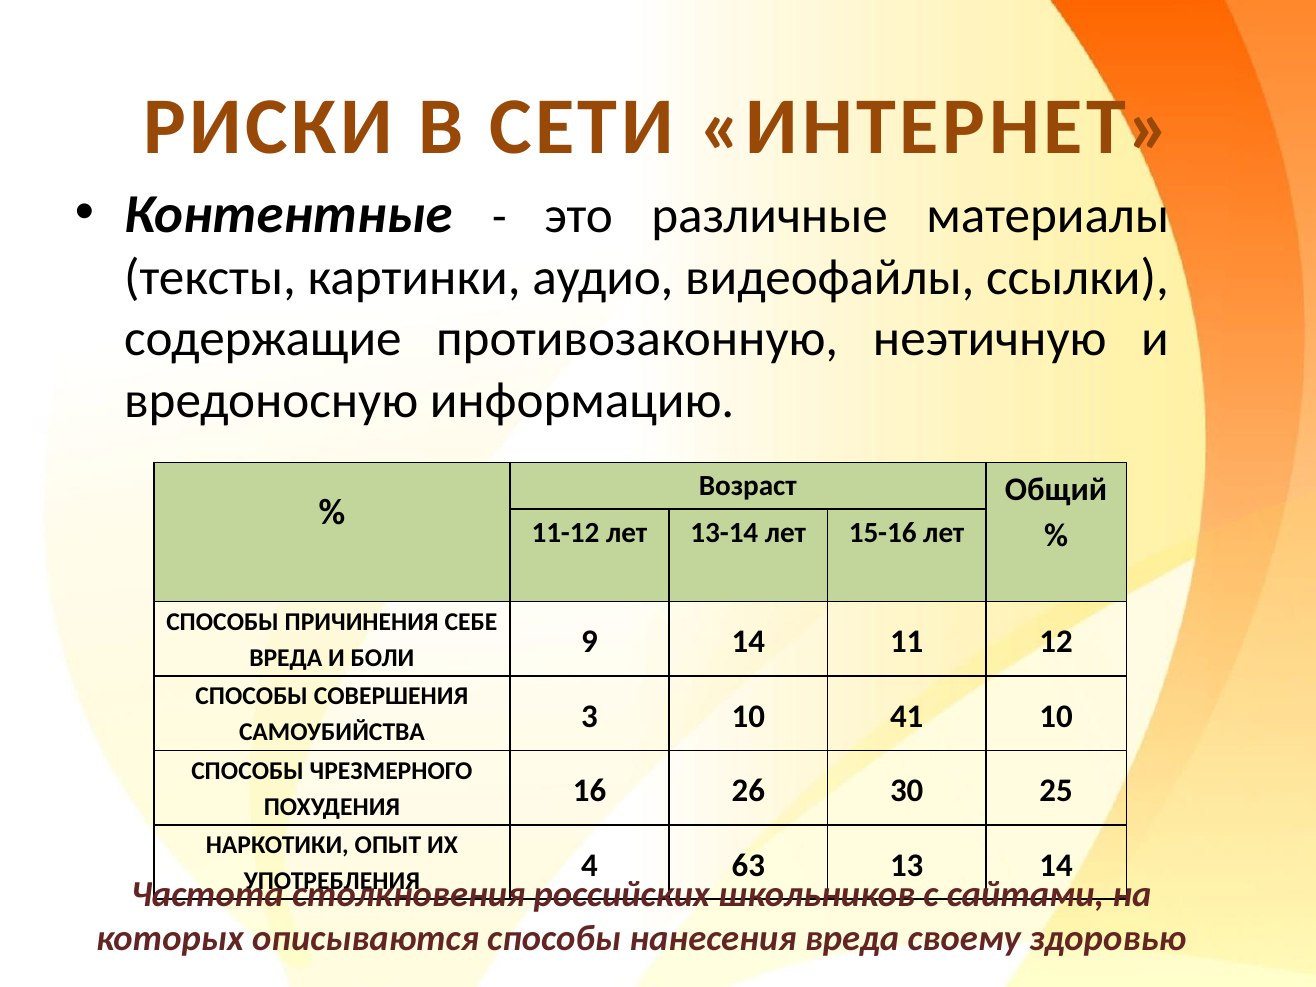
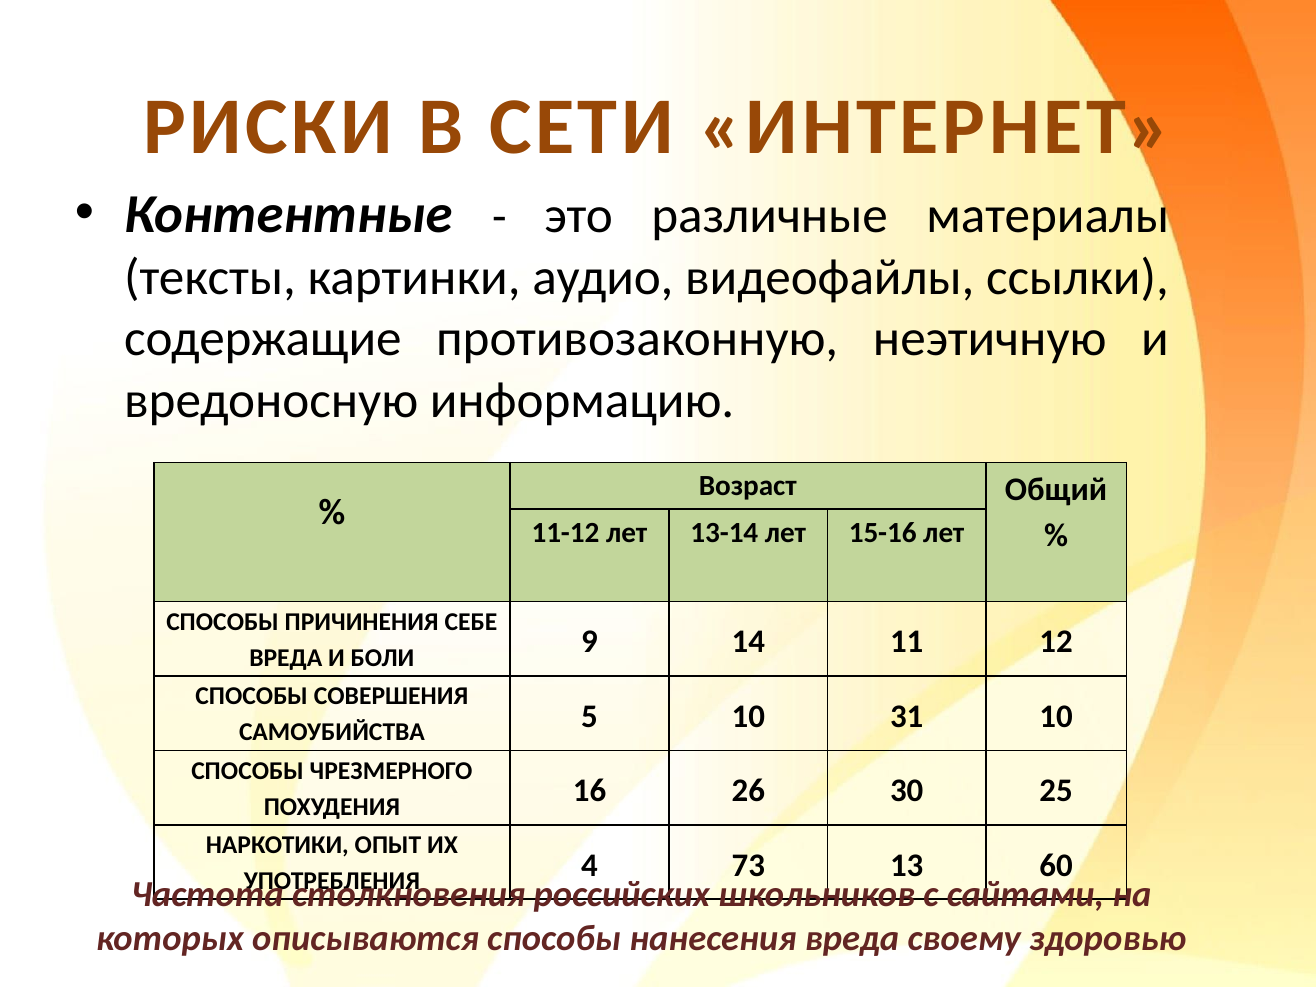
3: 3 -> 5
41: 41 -> 31
63: 63 -> 73
13 14: 14 -> 60
